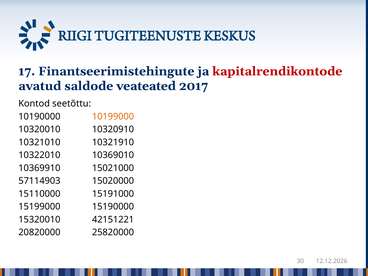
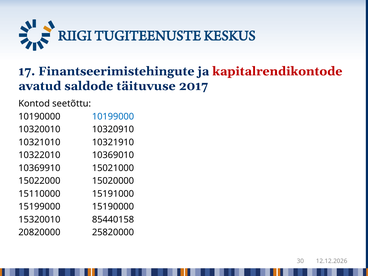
veateated: veateated -> täituvuse
10199000 colour: orange -> blue
57114903: 57114903 -> 15022000
42151221: 42151221 -> 85440158
